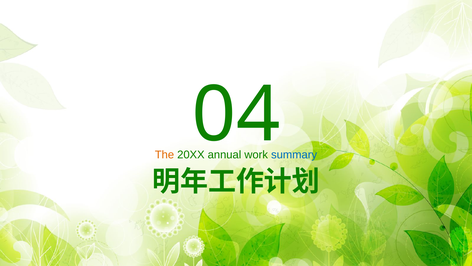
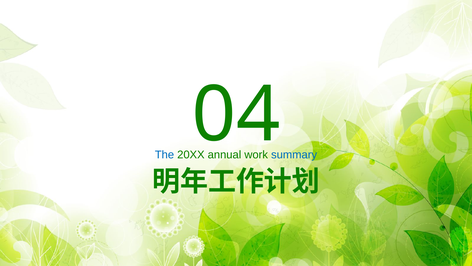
The colour: orange -> blue
